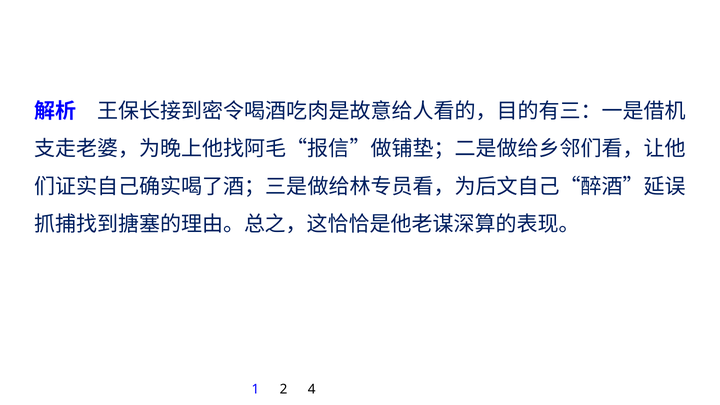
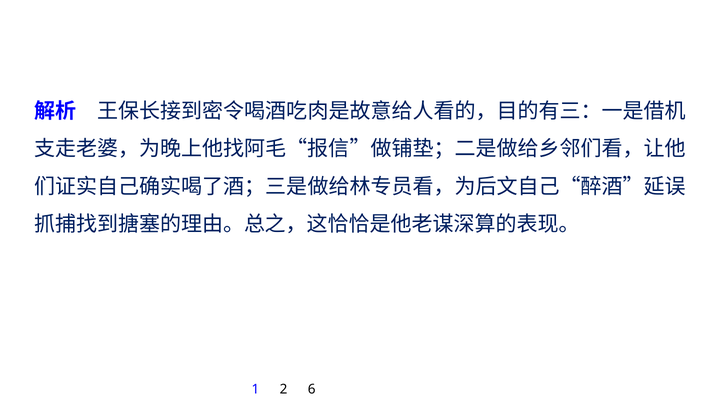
4: 4 -> 6
